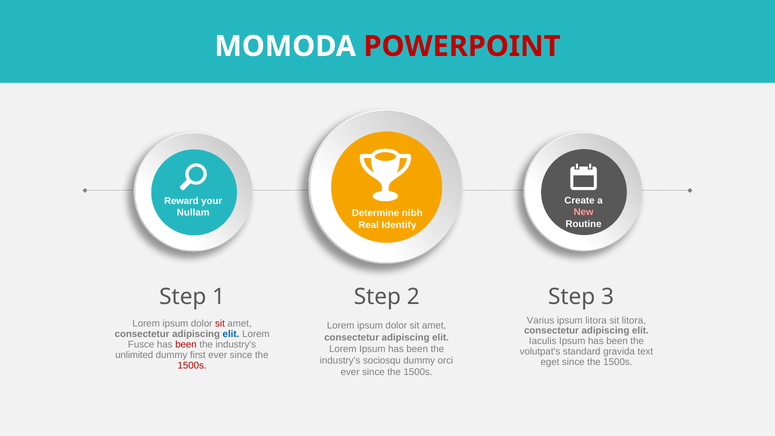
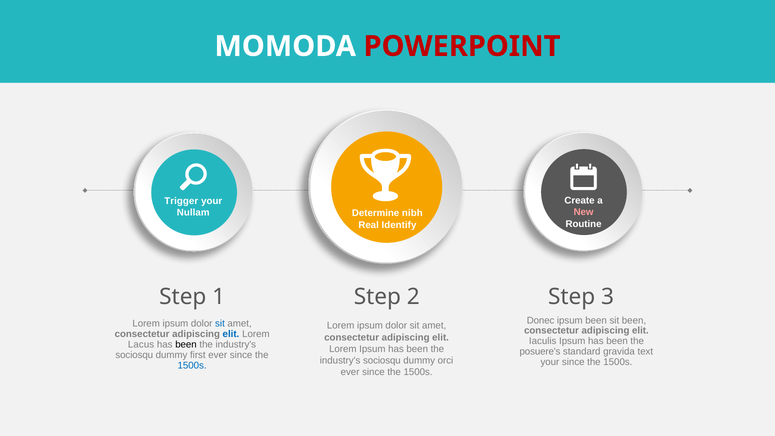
Reward: Reward -> Trigger
Varius: Varius -> Donec
ipsum litora: litora -> been
sit litora: litora -> been
sit at (220, 323) colour: red -> blue
Fusce: Fusce -> Lacus
been at (186, 344) colour: red -> black
volutpat's: volutpat's -> posuere's
unlimited at (134, 355): unlimited -> sociosqu
eget at (550, 362): eget -> your
1500s at (192, 365) colour: red -> blue
